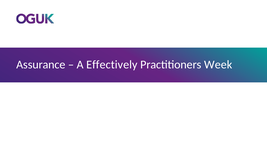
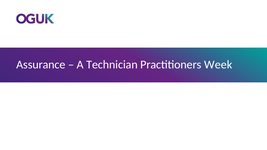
Effectively: Effectively -> Technician
